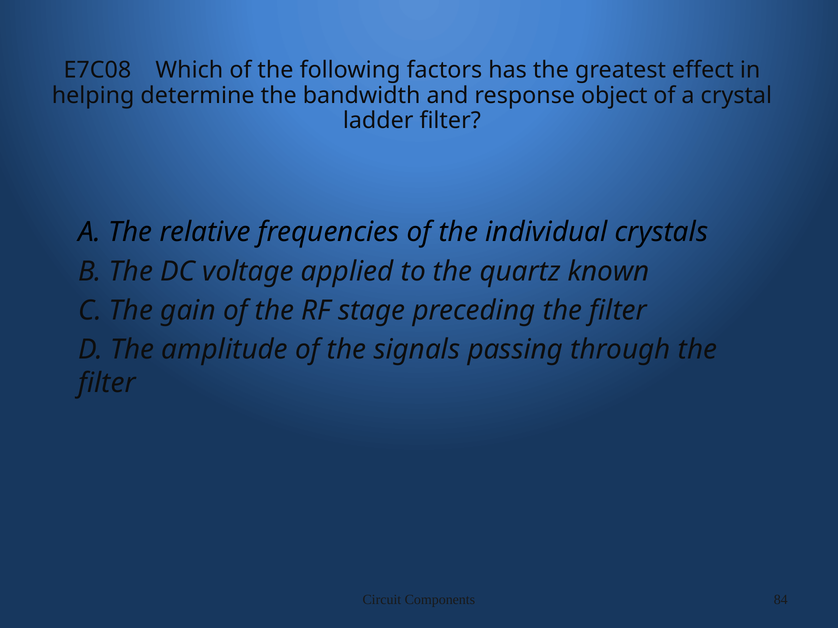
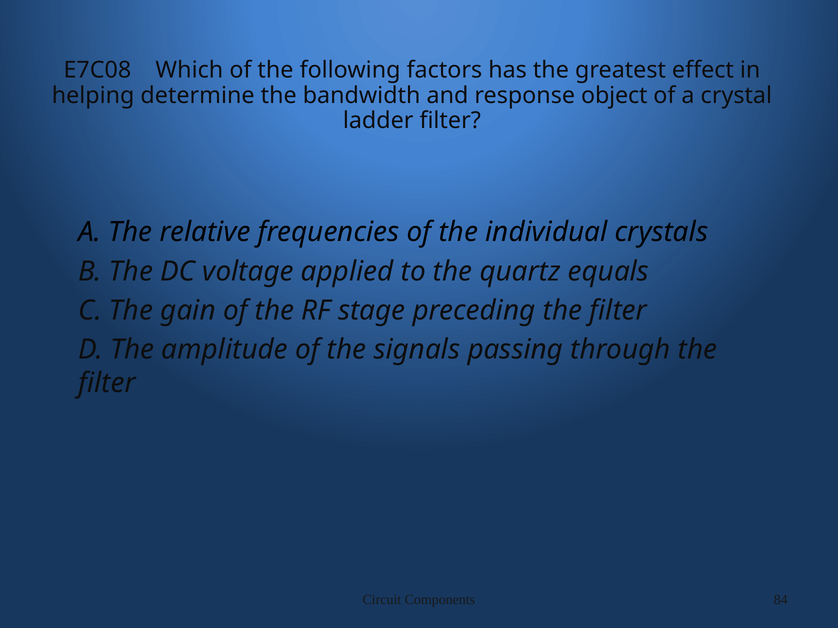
known: known -> equals
